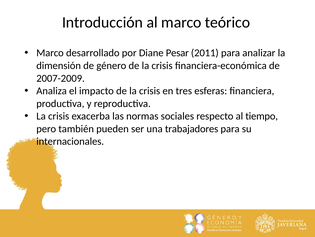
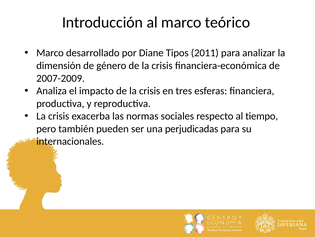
Pesar: Pesar -> Tipos
trabajadores: trabajadores -> perjudicadas
